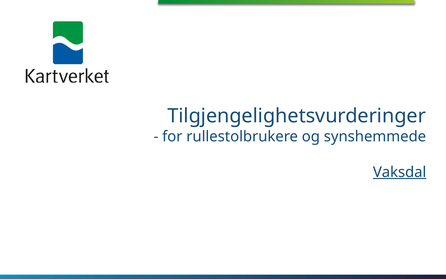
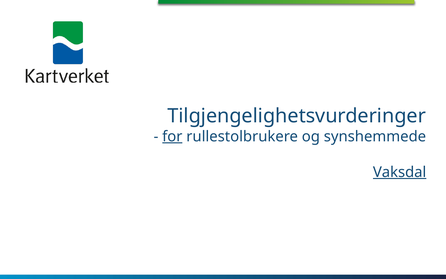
for underline: none -> present
